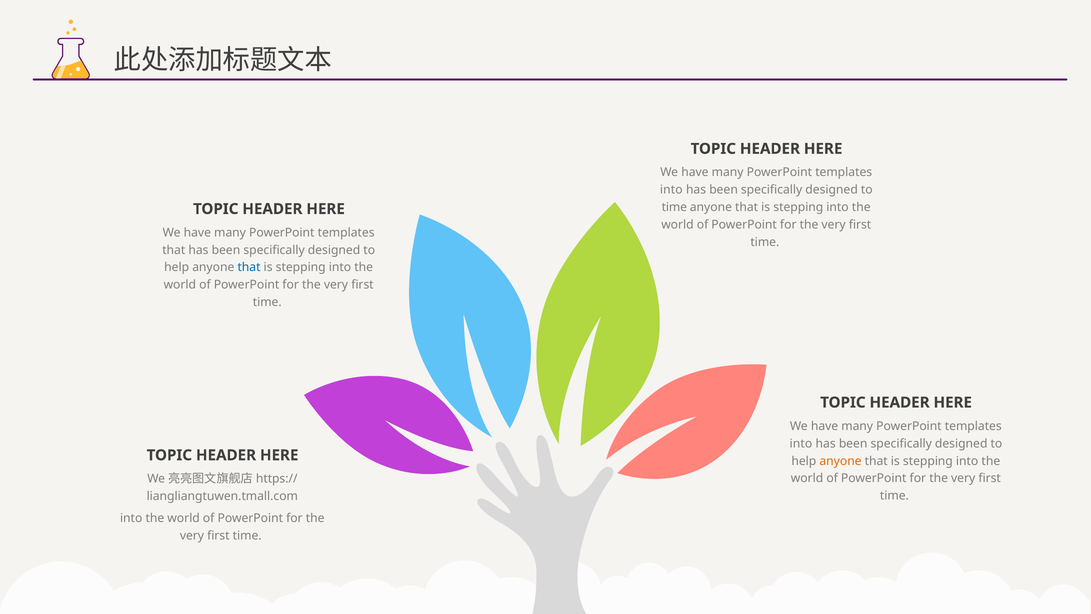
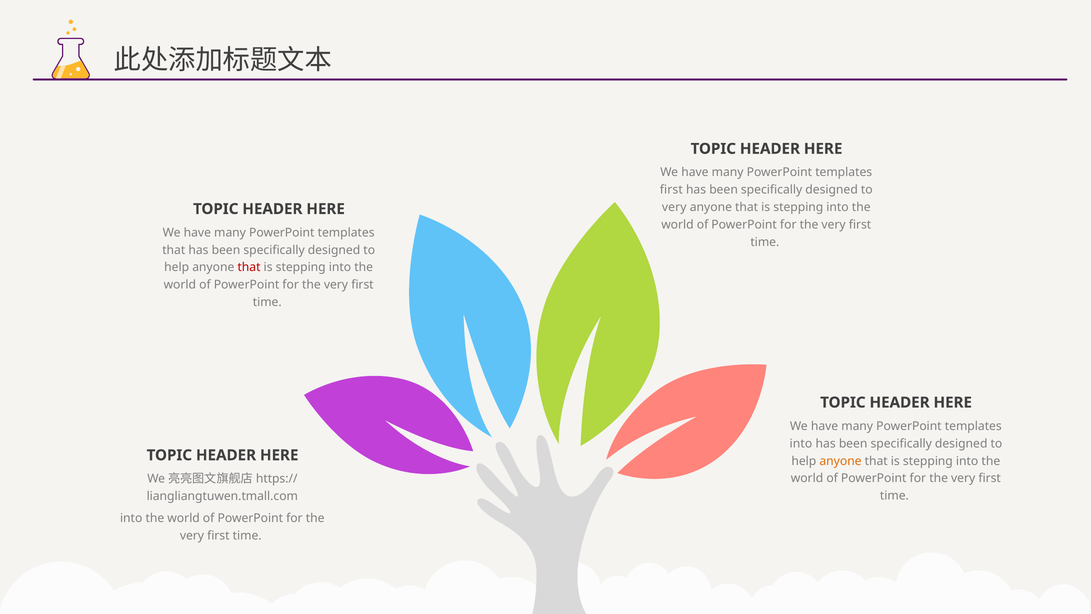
into at (671, 190): into -> first
time at (674, 207): time -> very
that at (249, 267) colour: blue -> red
